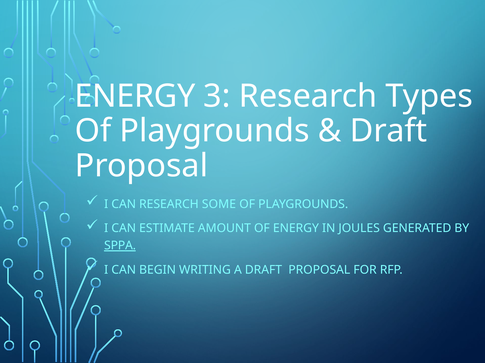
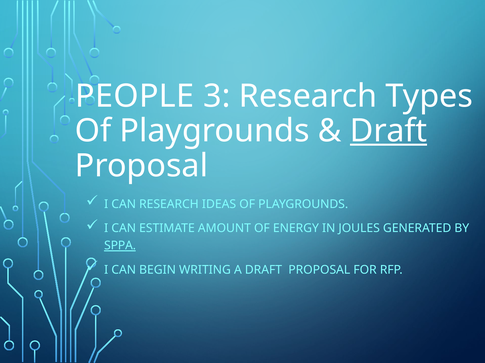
ENERGY at (135, 96): ENERGY -> PEOPLE
Draft at (389, 131) underline: none -> present
SOME: SOME -> IDEAS
